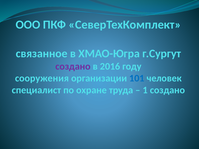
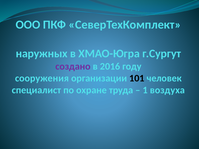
связанное: связанное -> наружных
101 colour: blue -> black
1 создано: создано -> воздуха
